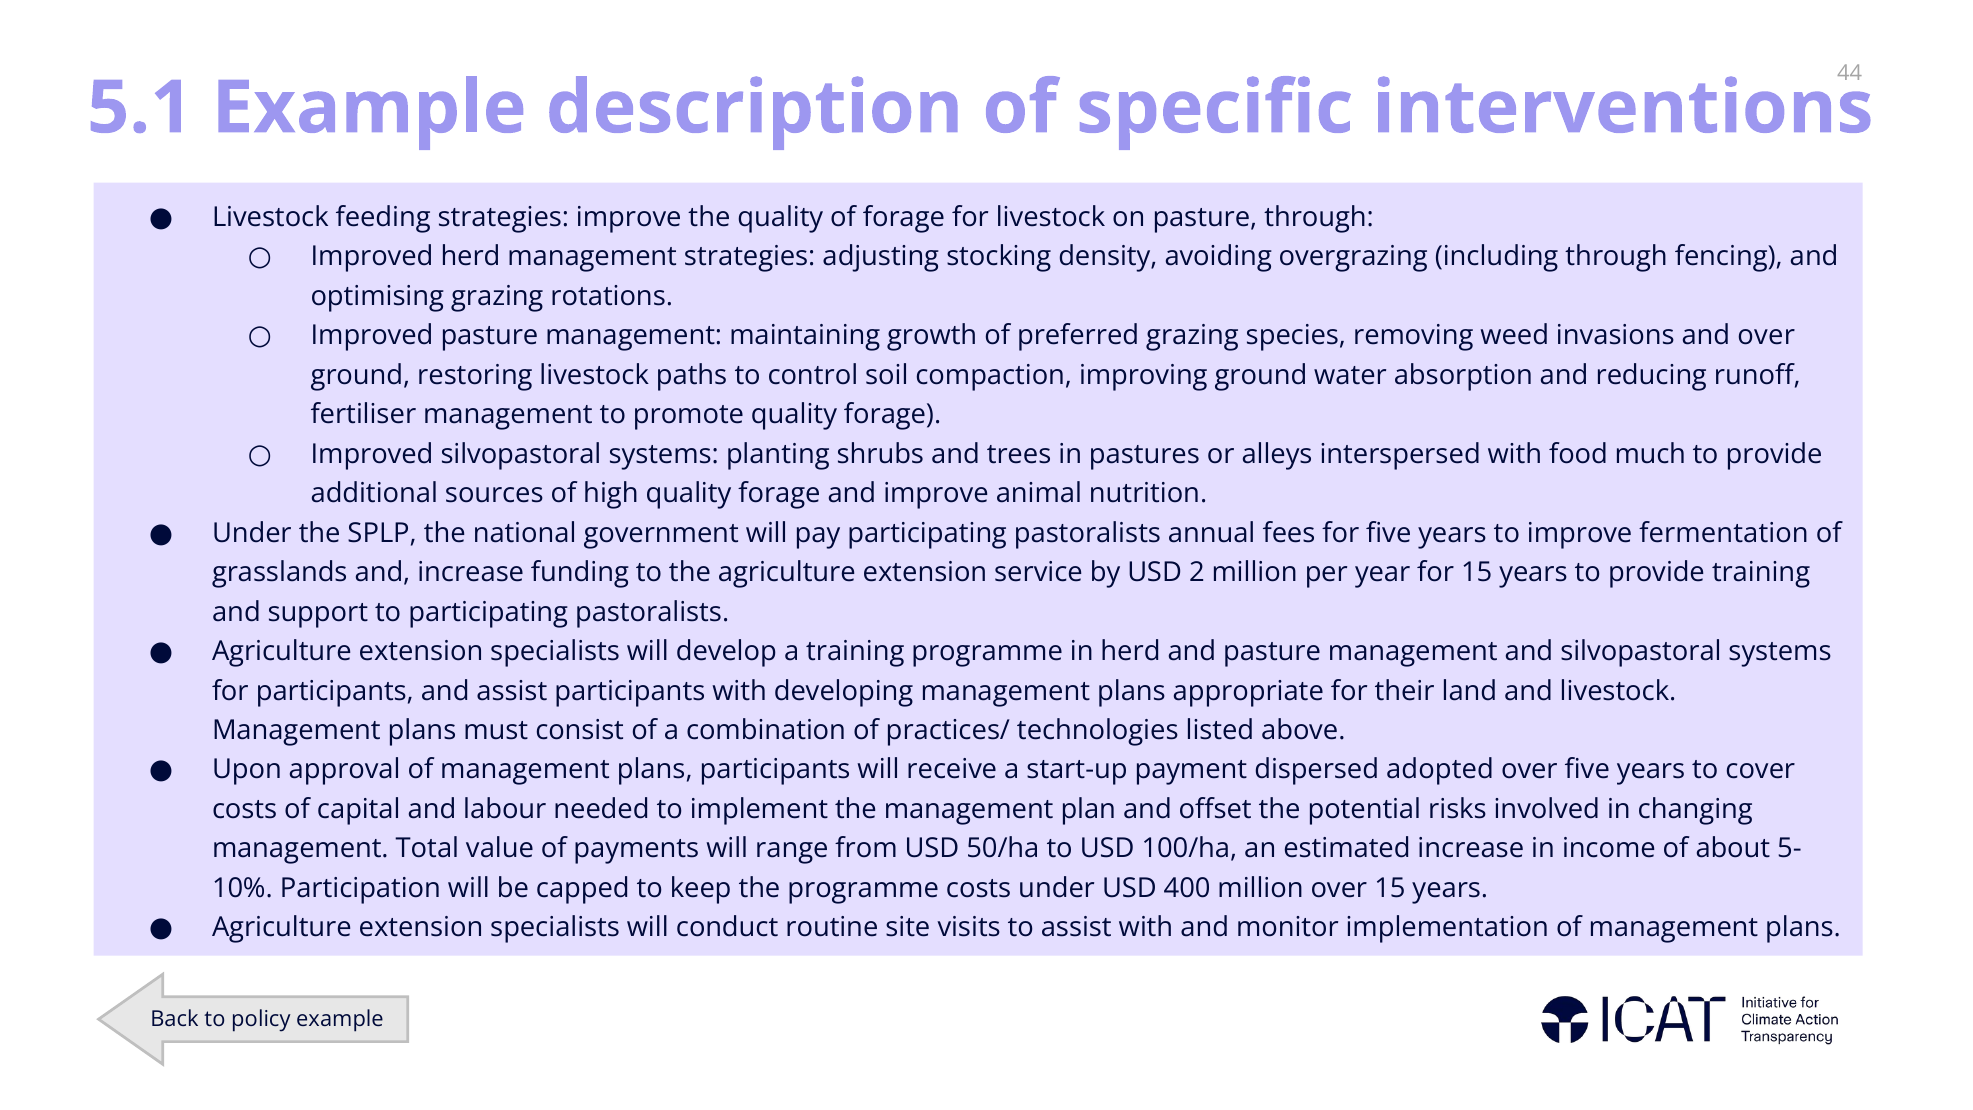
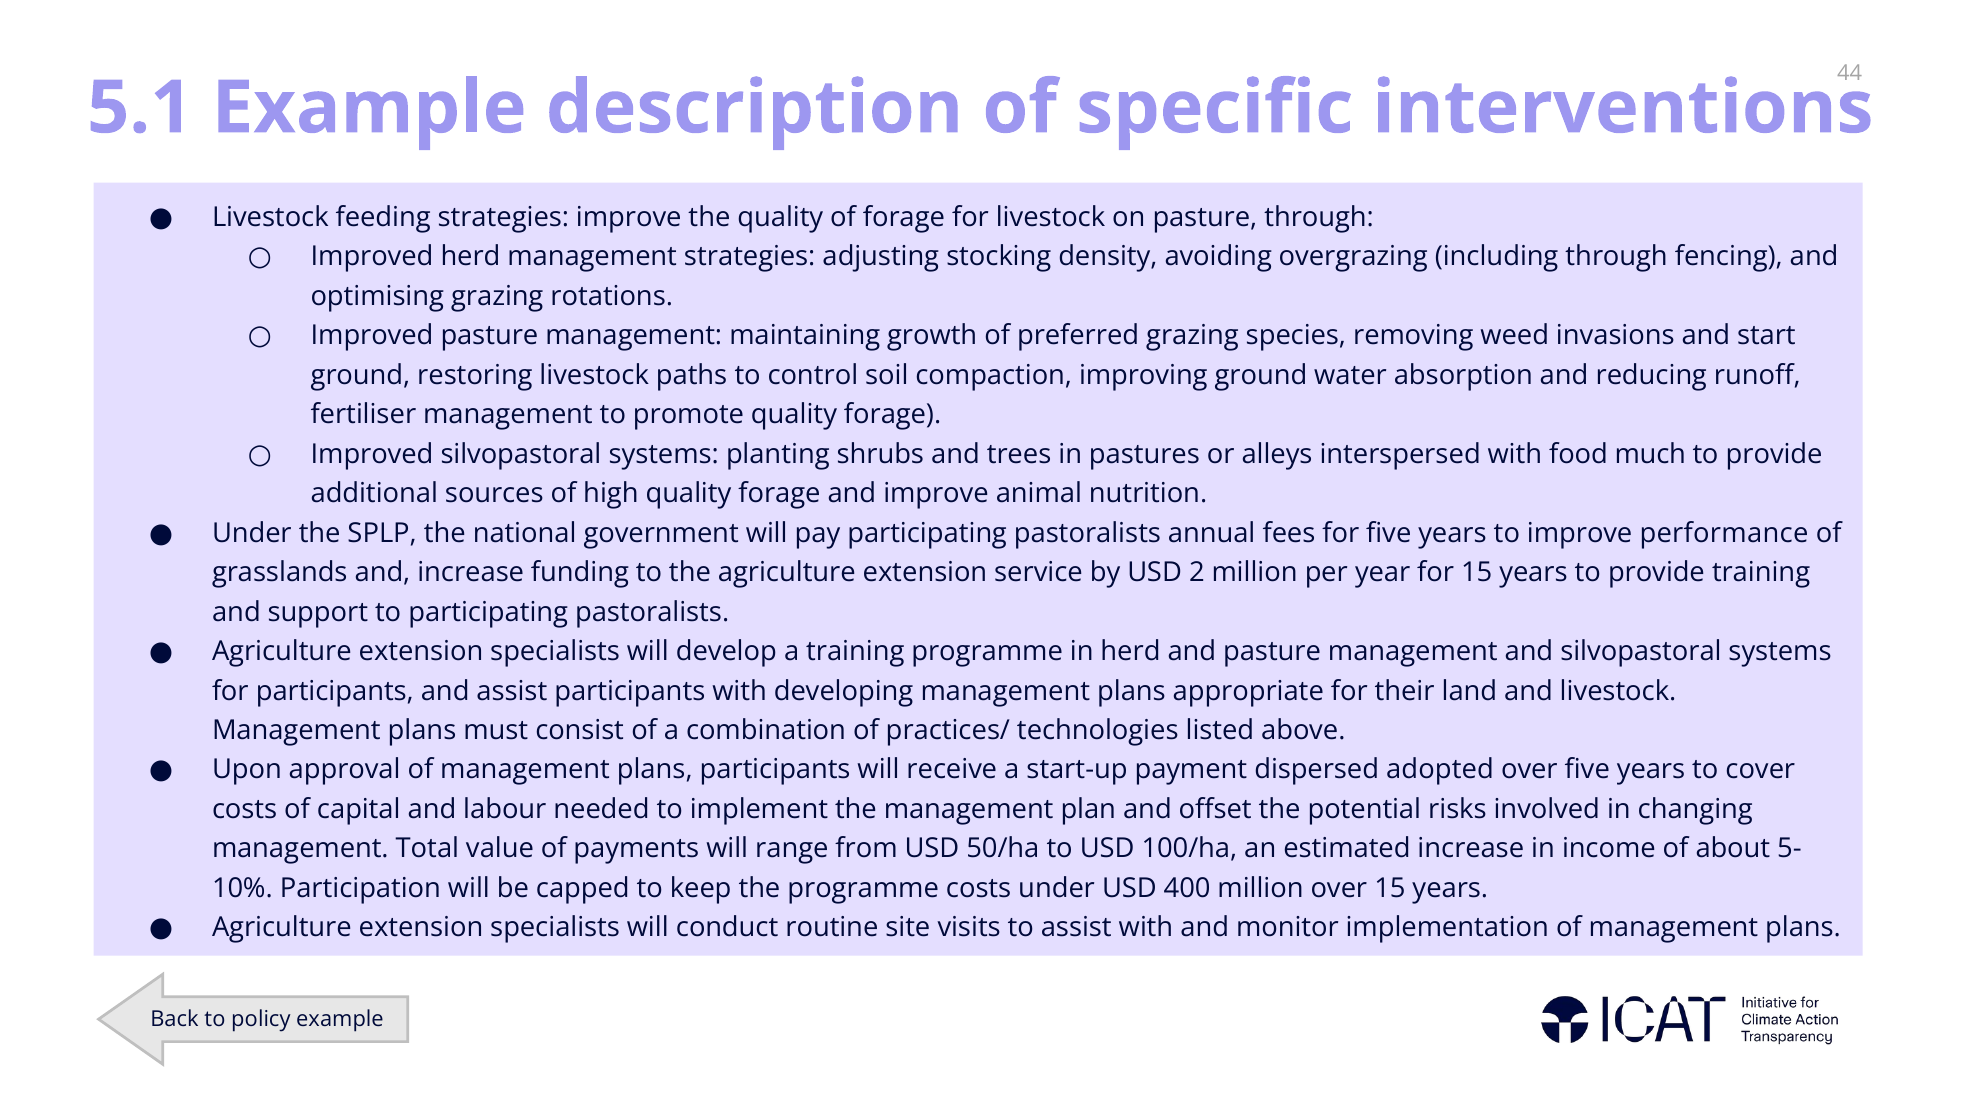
and over: over -> start
fermentation: fermentation -> performance
